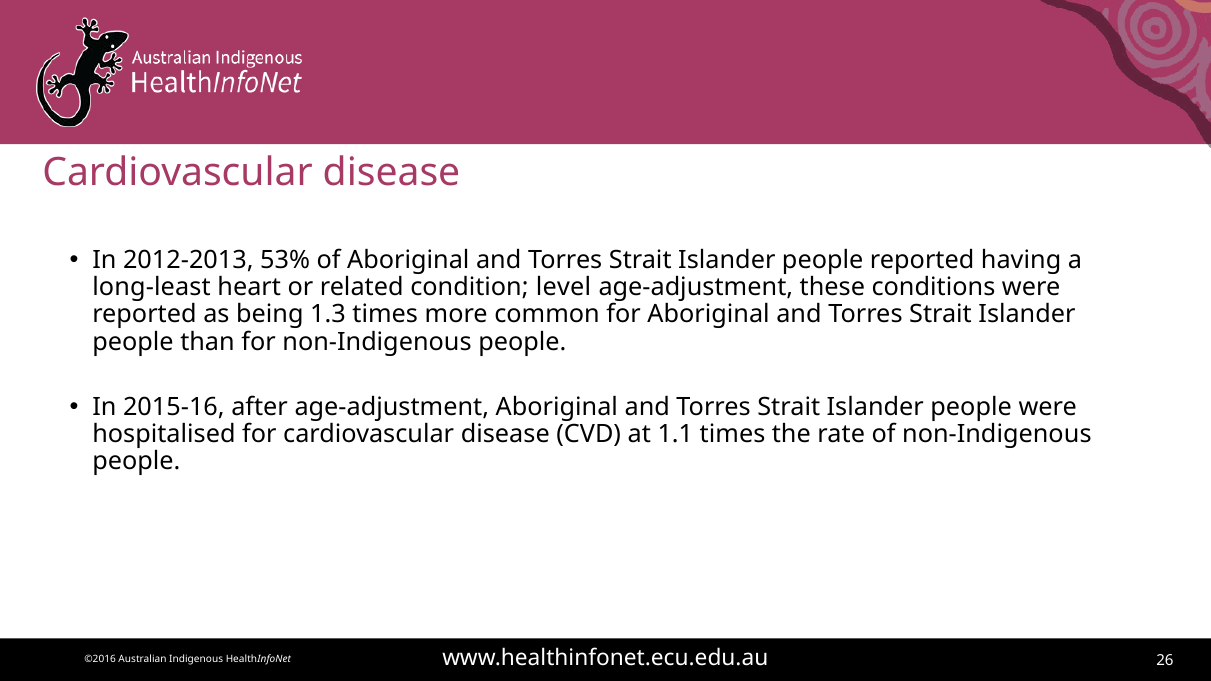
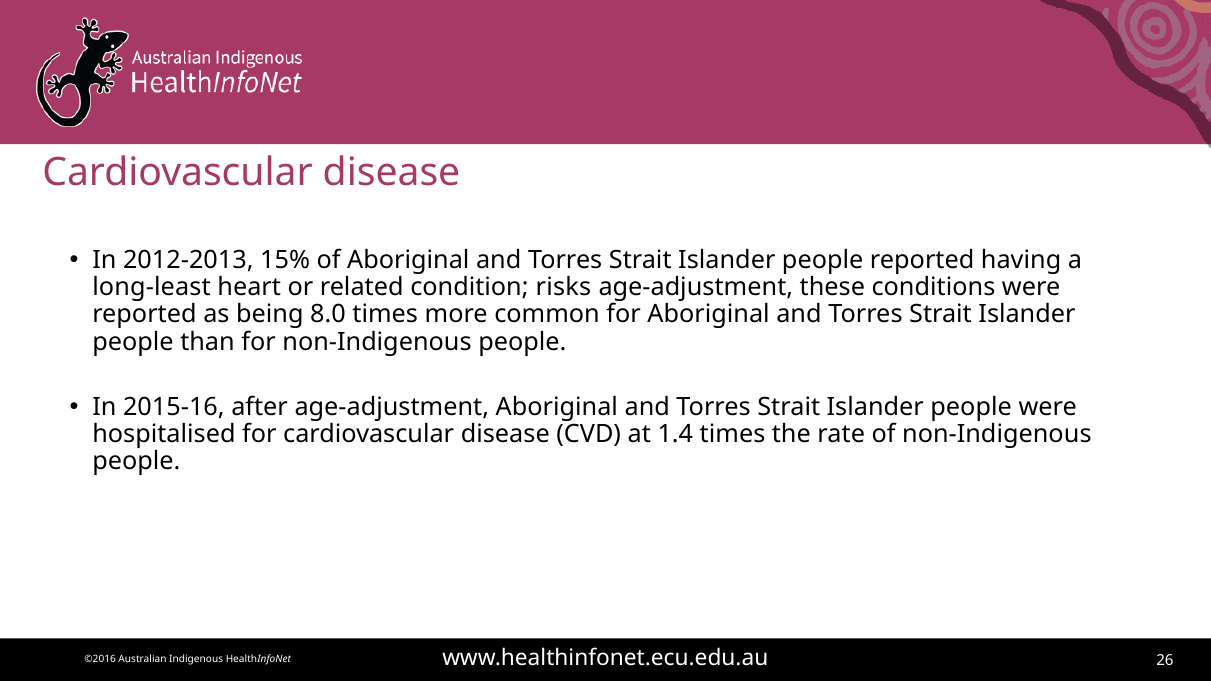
53%: 53% -> 15%
level: level -> risks
1.3: 1.3 -> 8.0
1.1: 1.1 -> 1.4
